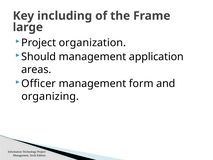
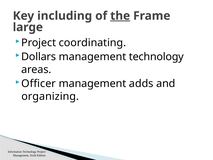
the underline: none -> present
organization: organization -> coordinating
Should: Should -> Dollars
management application: application -> technology
form: form -> adds
